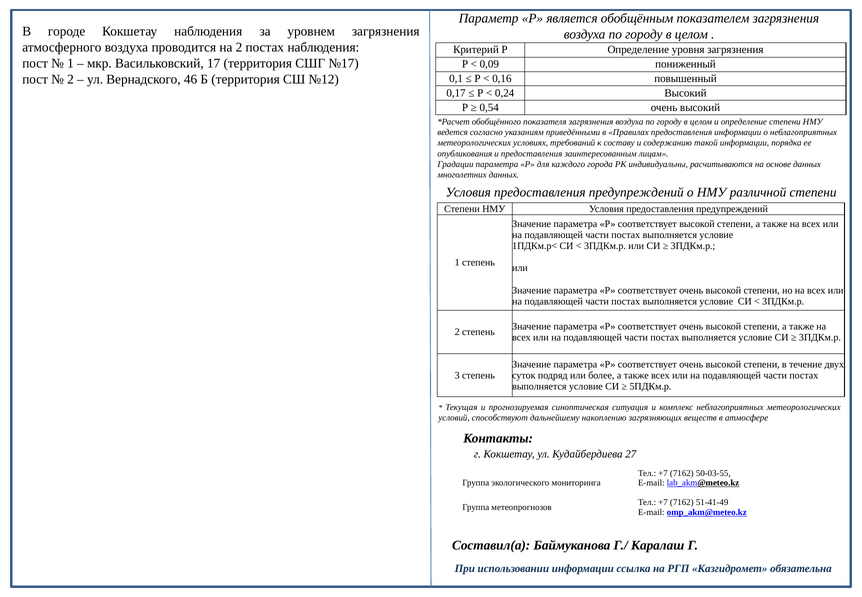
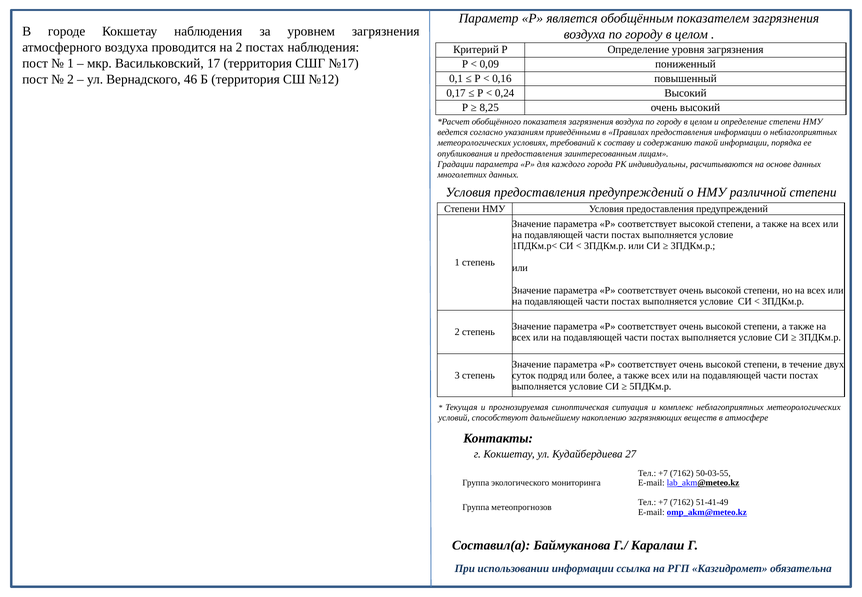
0,54: 0,54 -> 8,25
